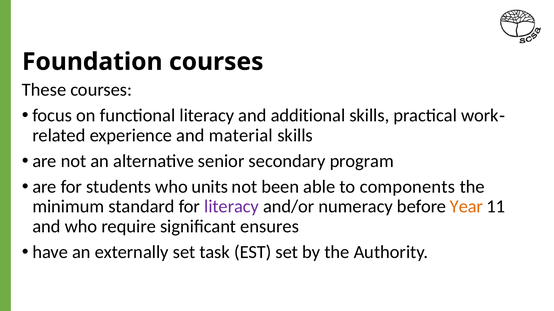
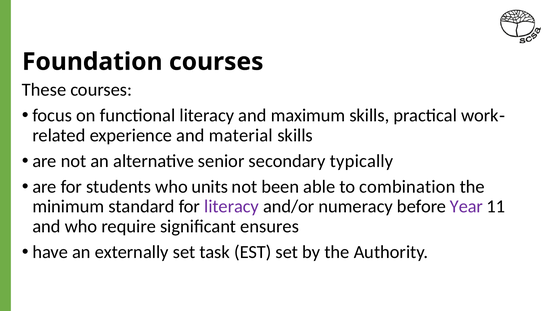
additional: additional -> maximum
program: program -> typically
components: components -> combination
Year colour: orange -> purple
